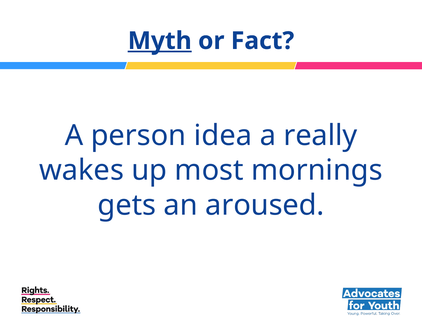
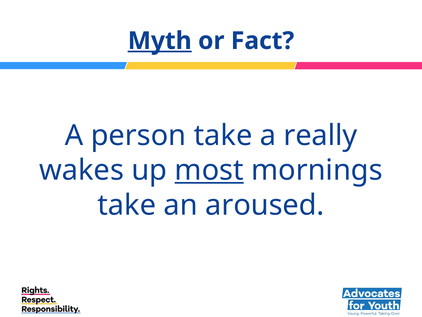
person idea: idea -> take
most underline: none -> present
gets at (127, 205): gets -> take
